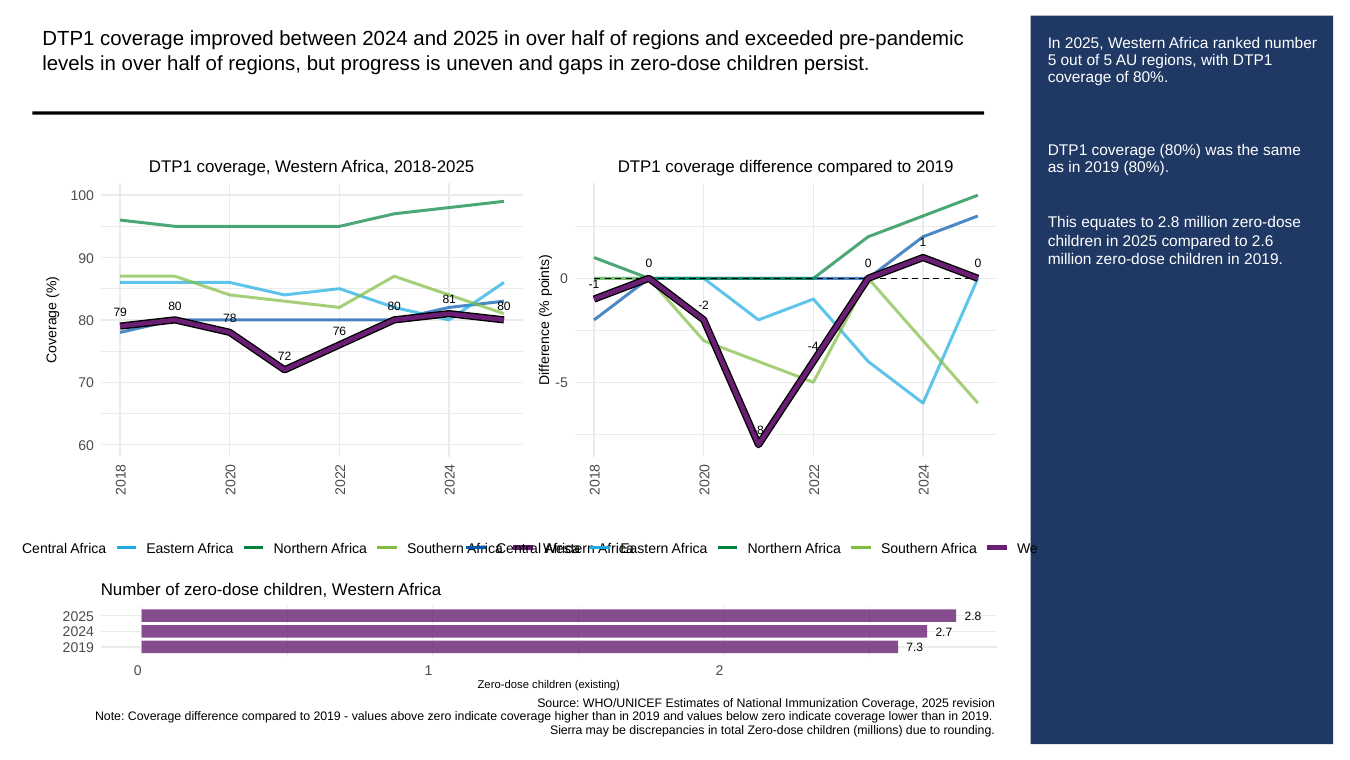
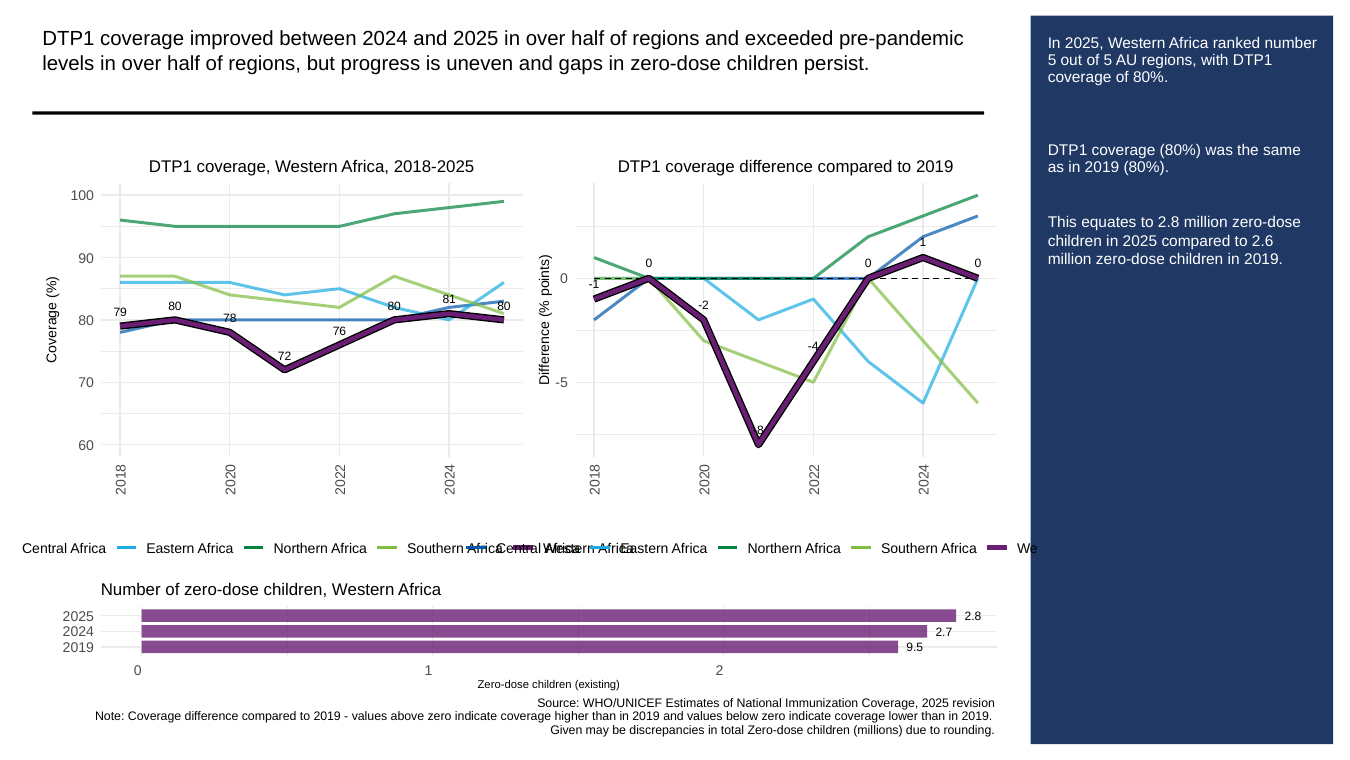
7.3: 7.3 -> 9.5
Sierra: Sierra -> Given
